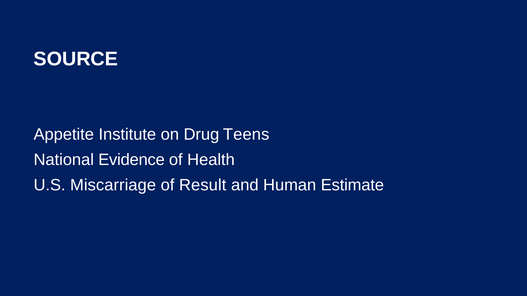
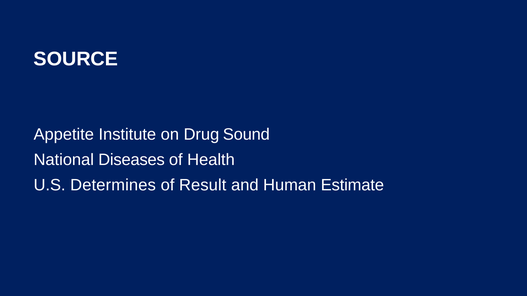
Teens: Teens -> Sound
Evidence: Evidence -> Diseases
Miscarriage: Miscarriage -> Determines
